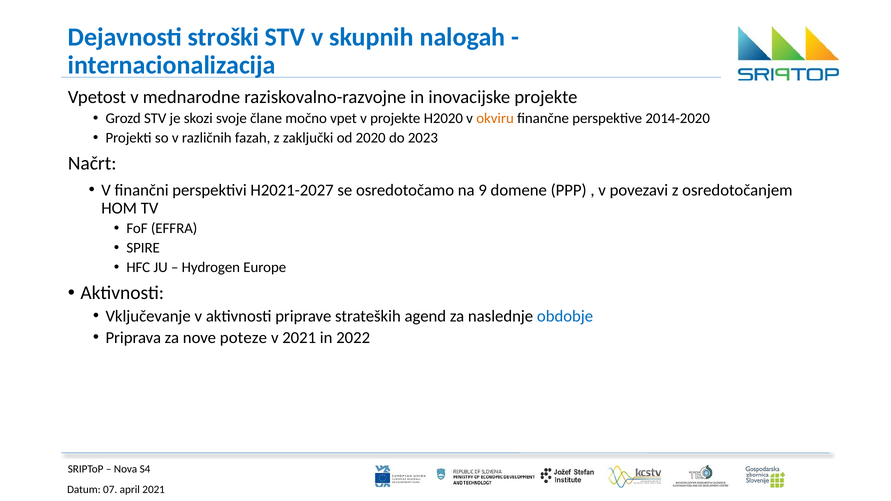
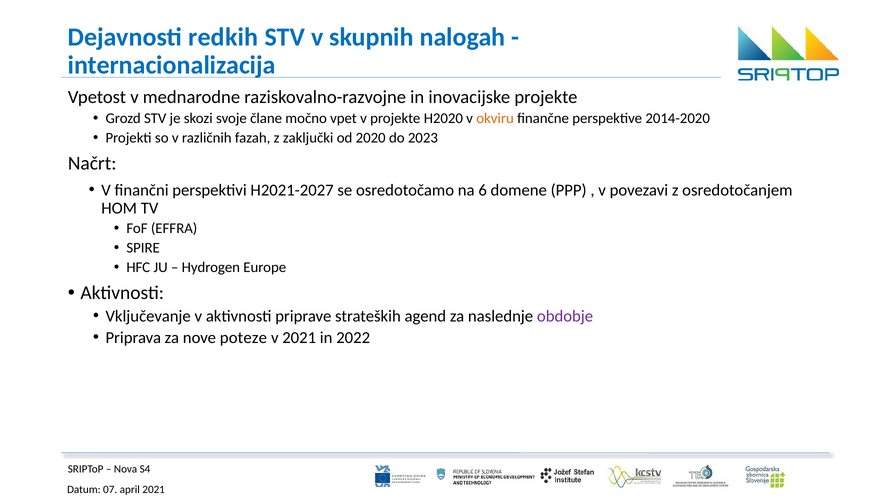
stroški: stroški -> redkih
9: 9 -> 6
obdobje colour: blue -> purple
